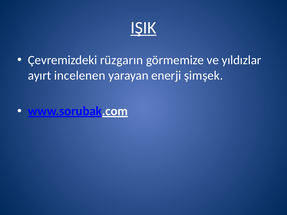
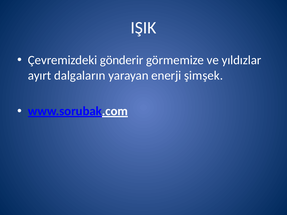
IŞIK underline: present -> none
rüzgarın: rüzgarın -> gönderir
incelenen: incelenen -> dalgaların
